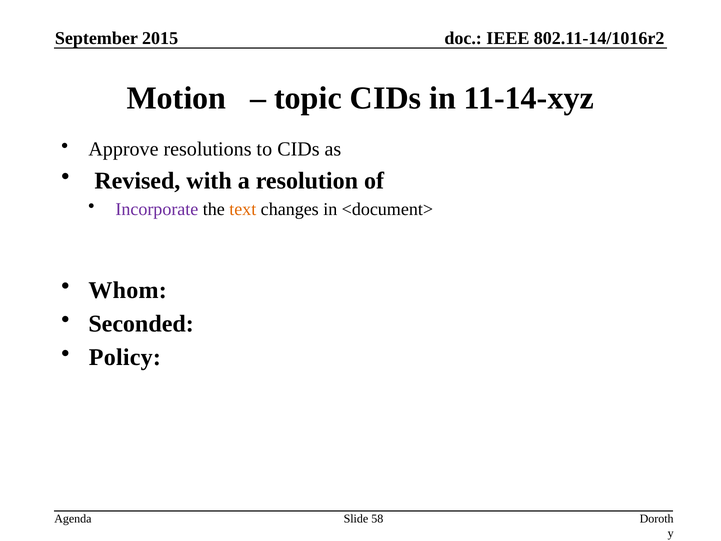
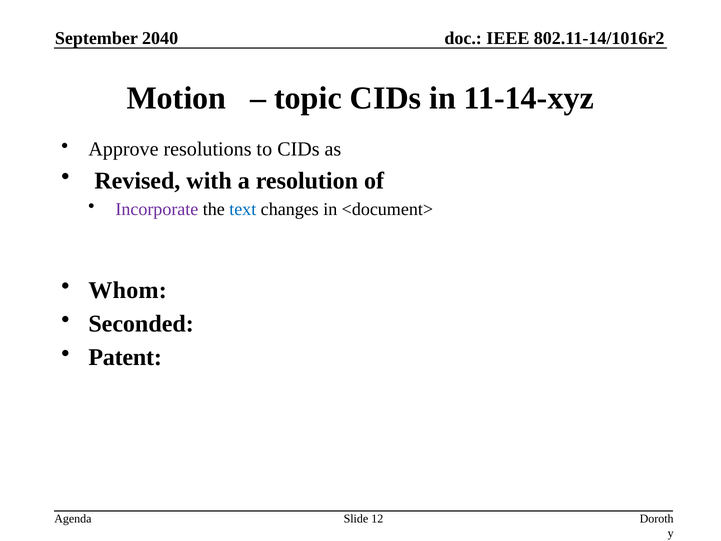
2015: 2015 -> 2040
text colour: orange -> blue
Policy: Policy -> Patent
58: 58 -> 12
